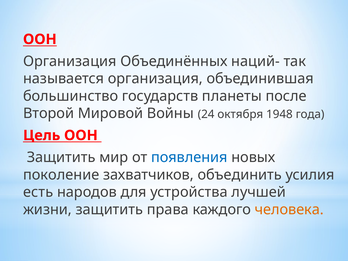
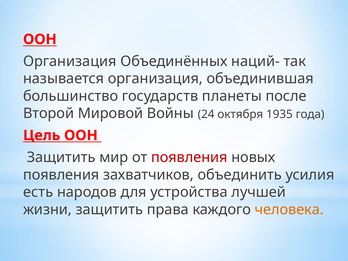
1948: 1948 -> 1935
появления at (189, 157) colour: blue -> red
поколение at (61, 175): поколение -> появления
